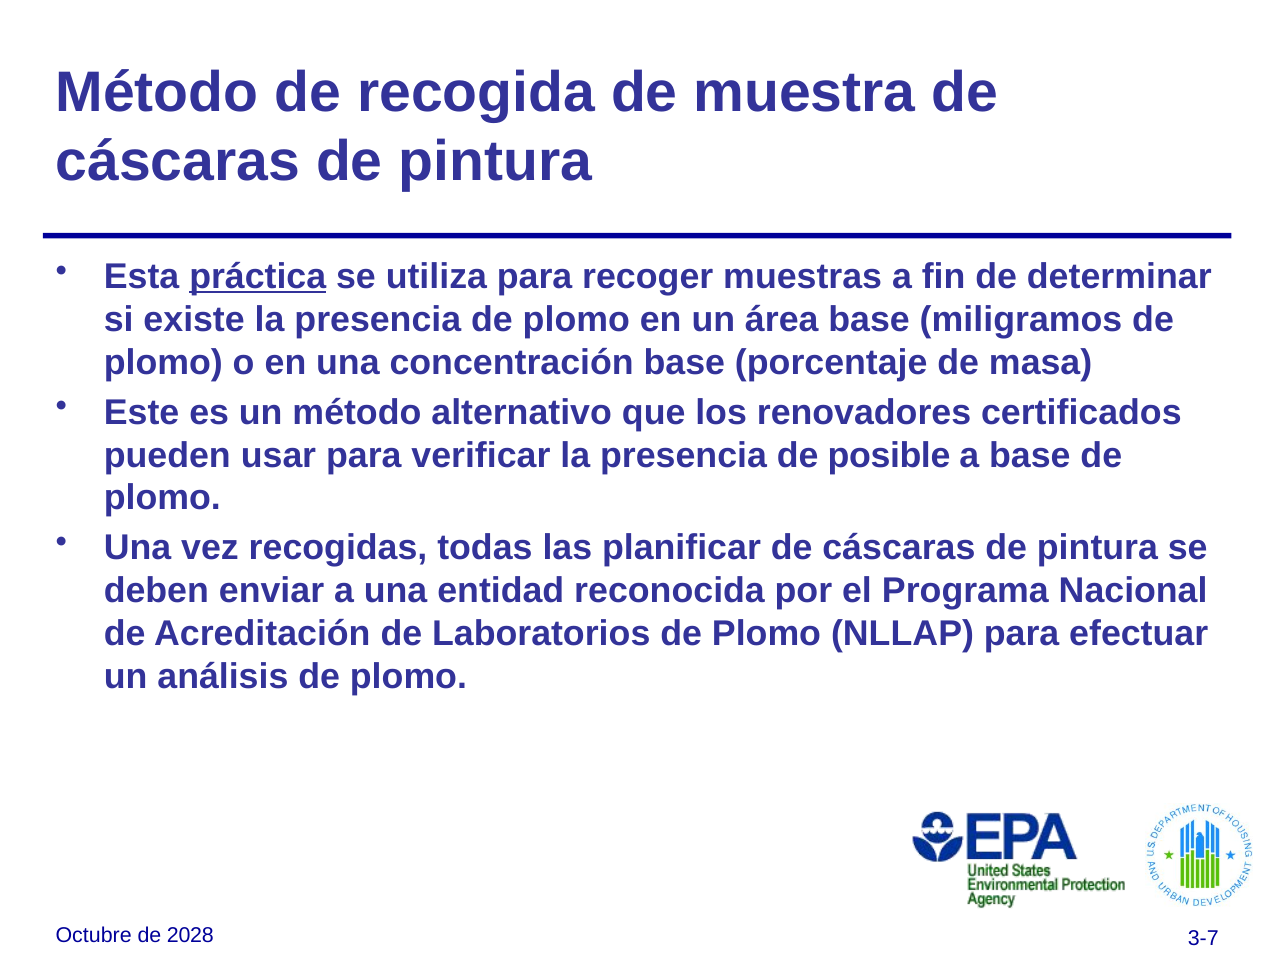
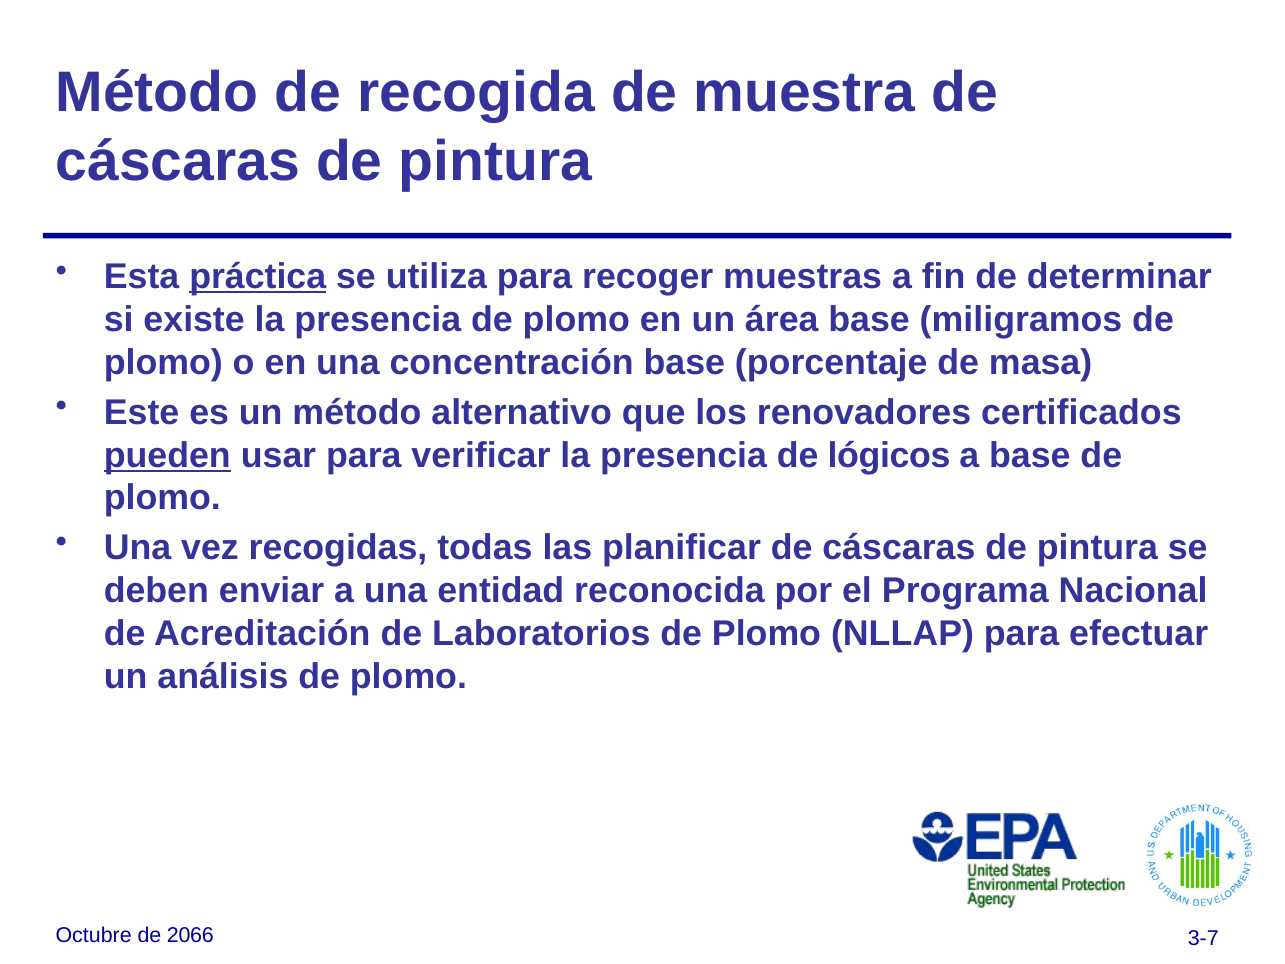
pueden underline: none -> present
posible: posible -> lógicos
2028: 2028 -> 2066
